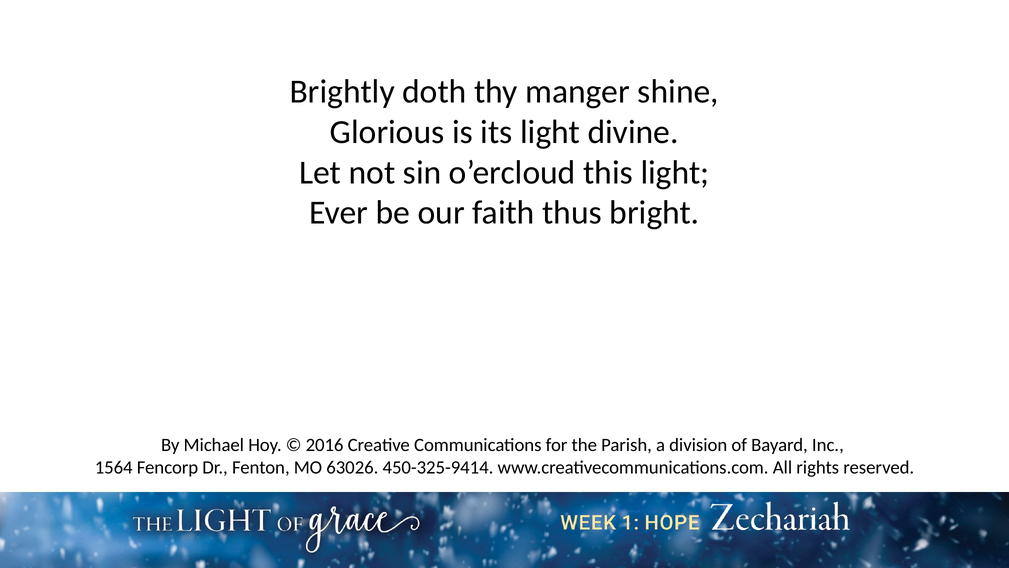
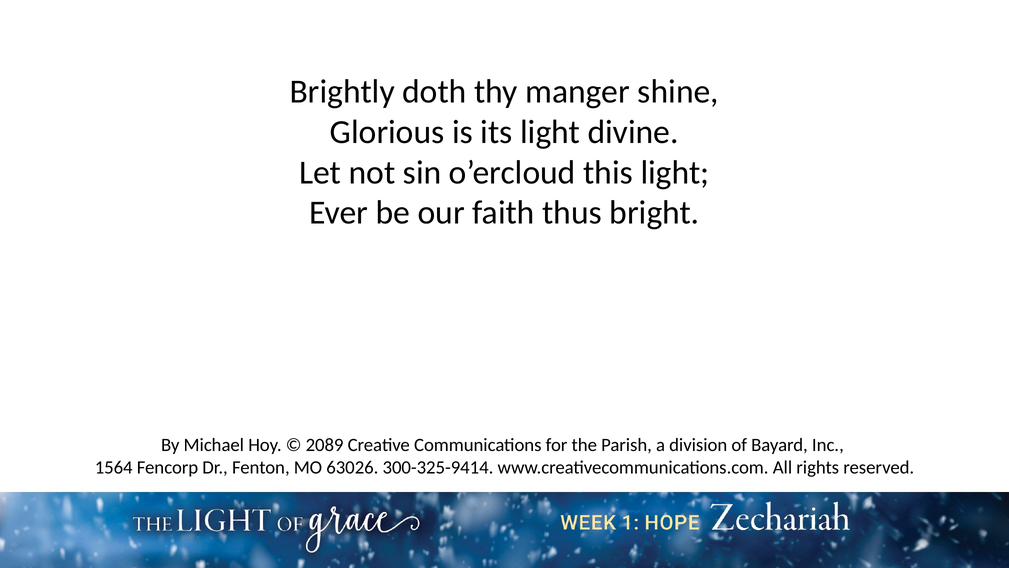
2016: 2016 -> 2089
450-325-9414: 450-325-9414 -> 300-325-9414
